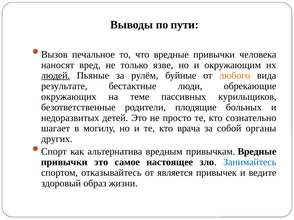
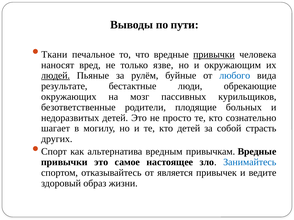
Вызов: Вызов -> Ткани
привычки at (214, 55) underline: none -> present
любого colour: orange -> blue
теме: теме -> мозг
кто врача: врача -> детей
органы: органы -> страсть
